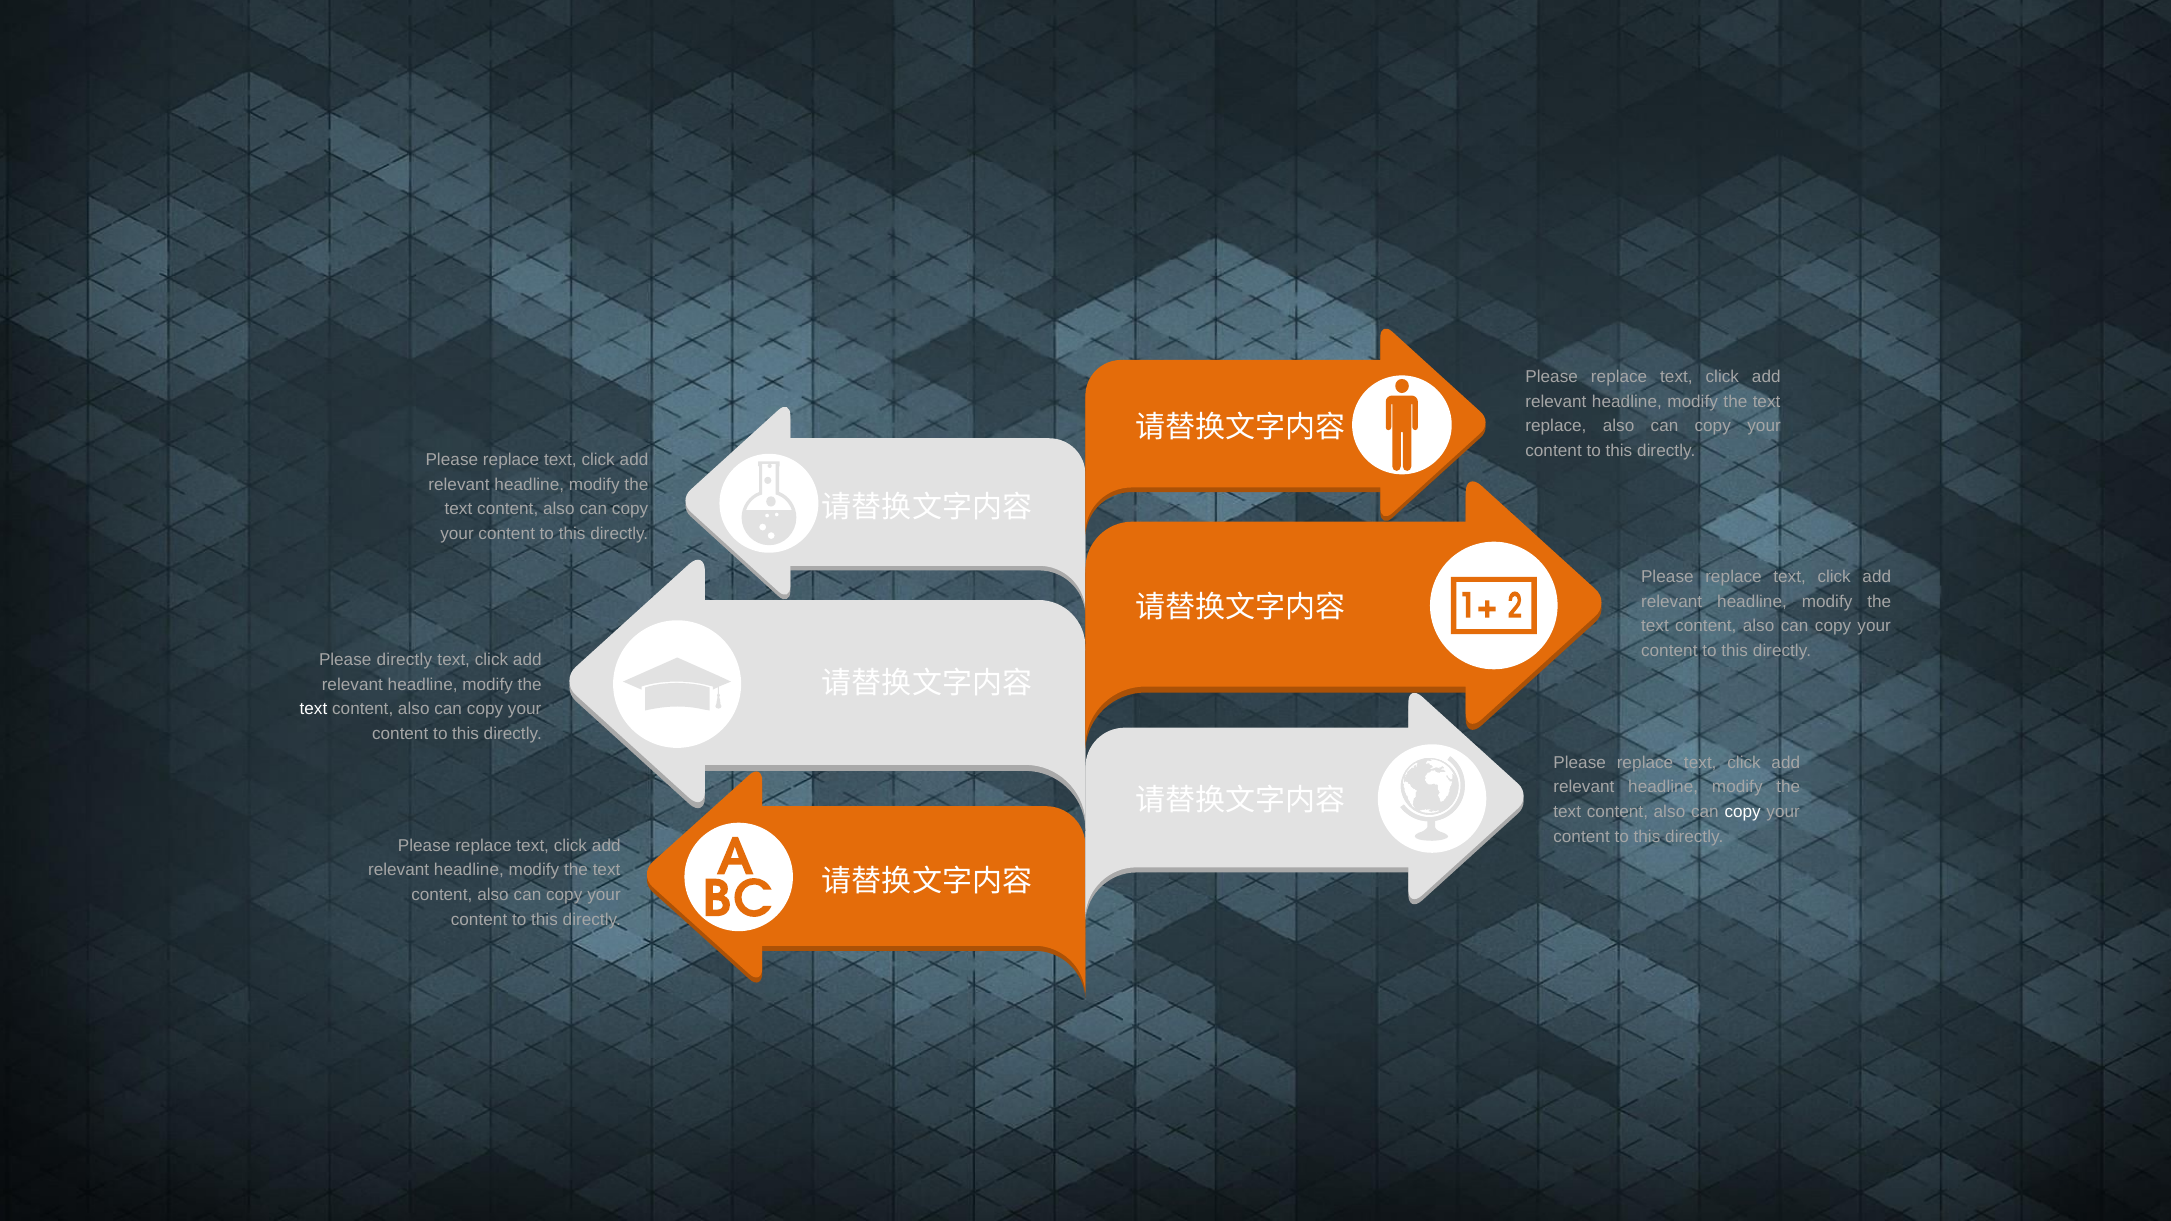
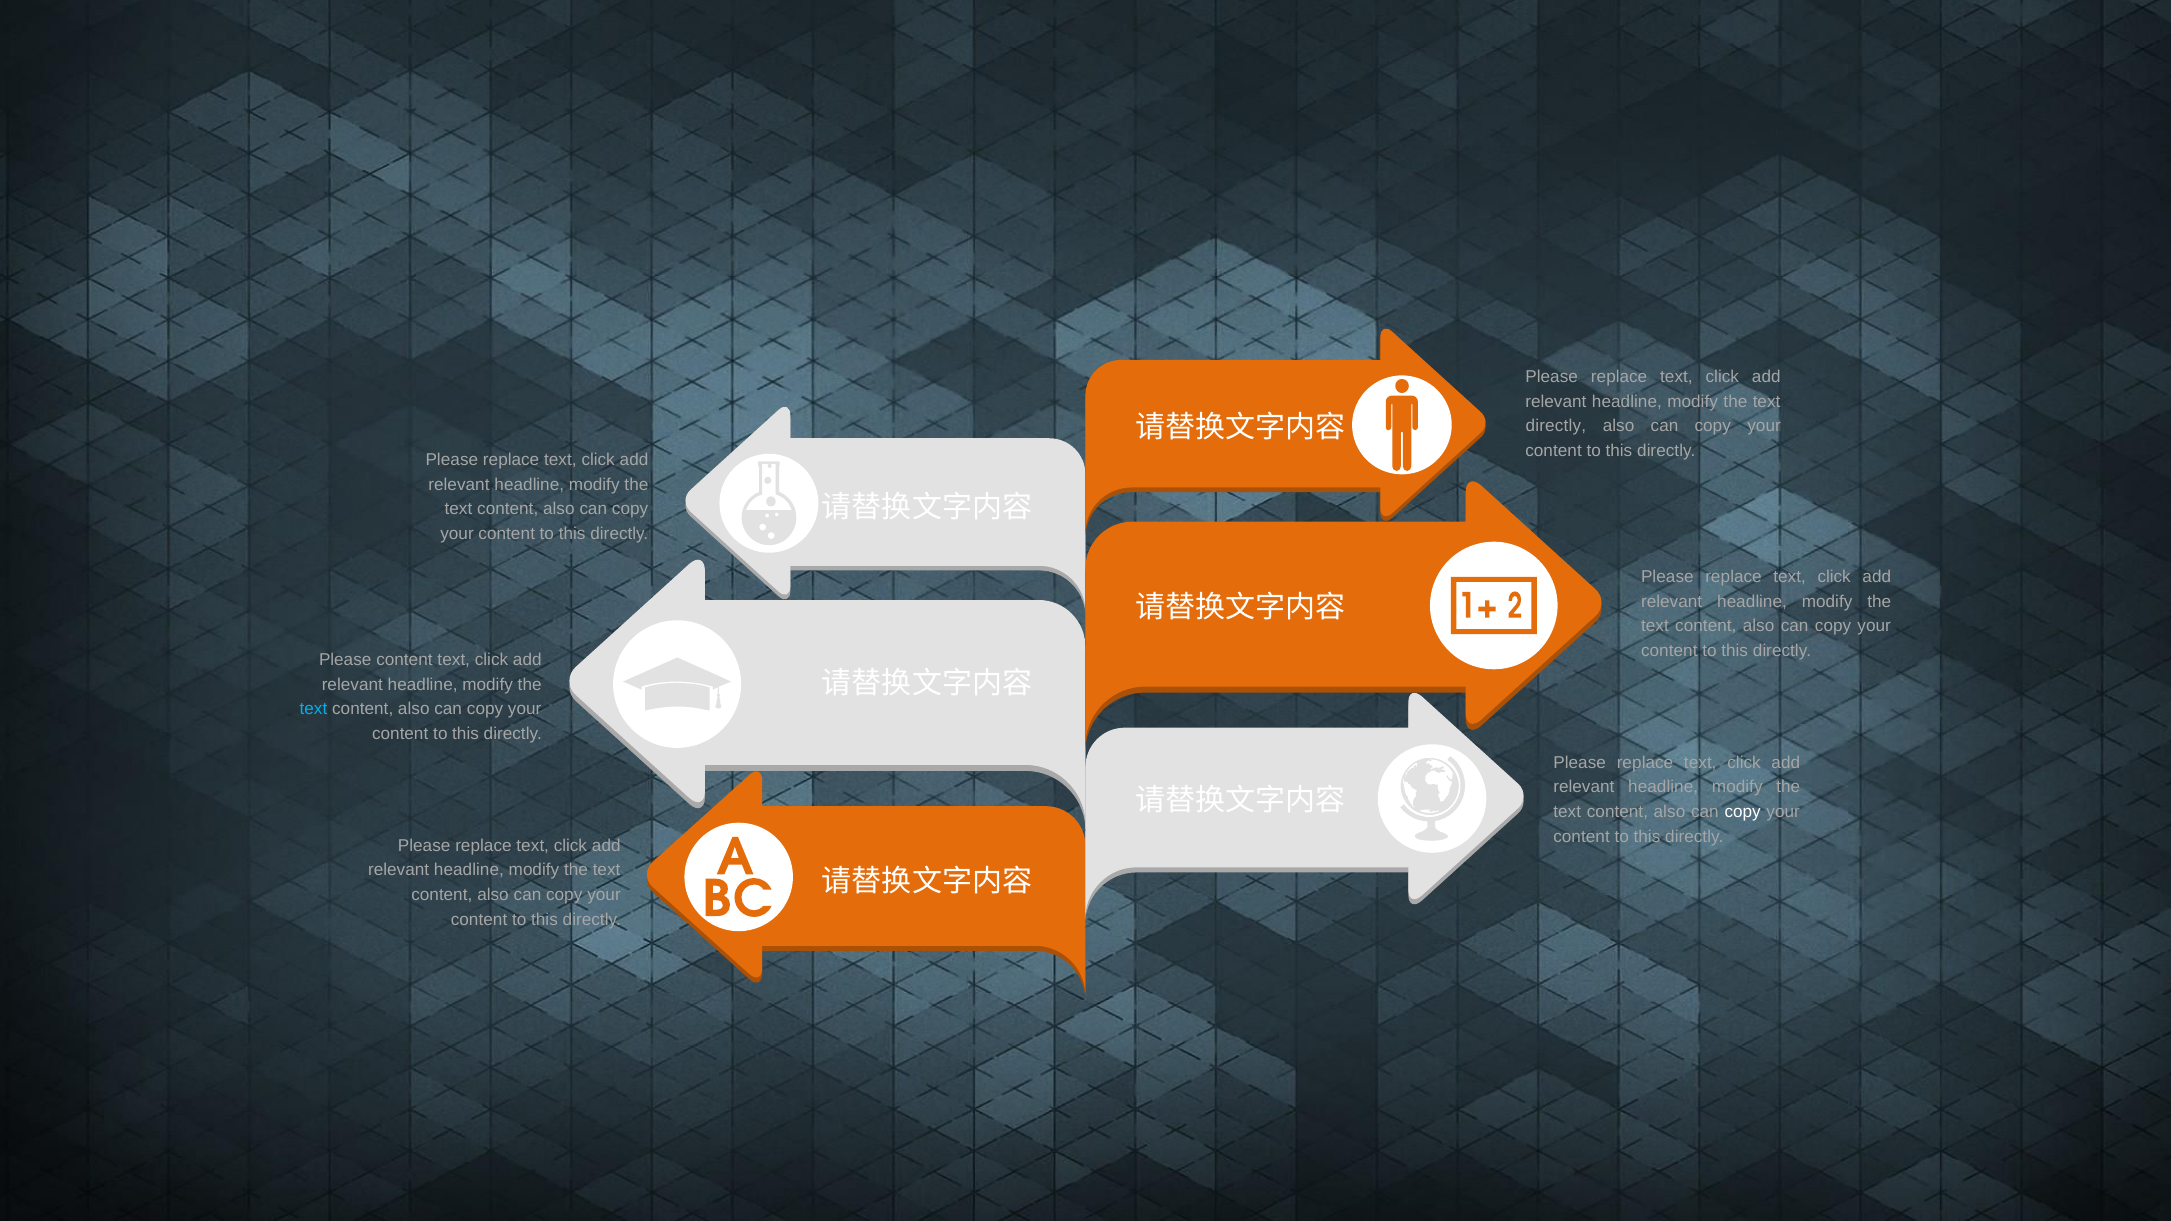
replace at (1556, 426): replace -> directly
Please directly: directly -> content
text at (314, 709) colour: white -> light blue
